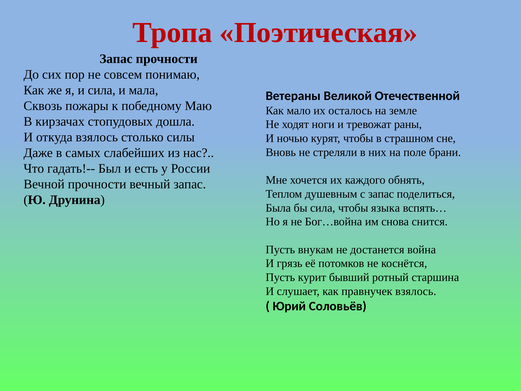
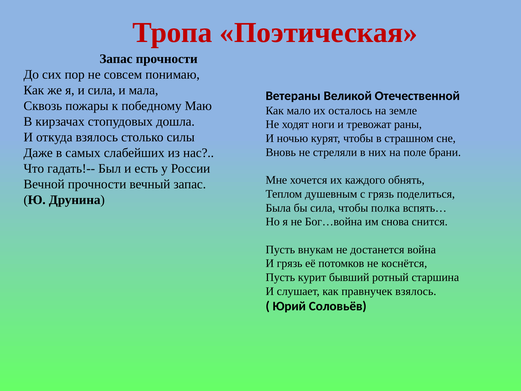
с запас: запас -> грязь
языка: языка -> полка
